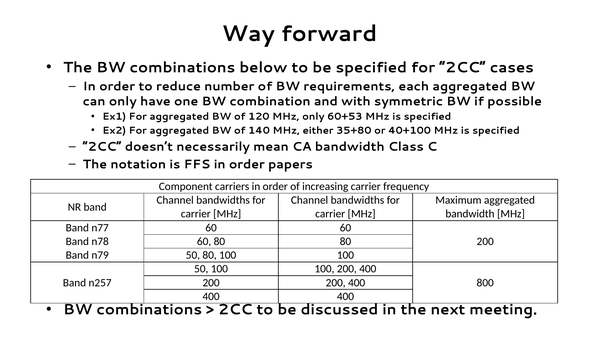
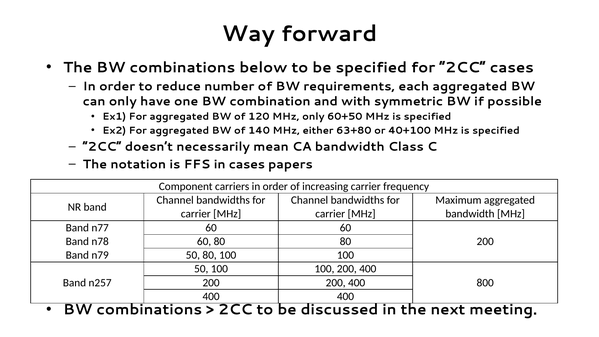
60+53: 60+53 -> 60+50
35+80: 35+80 -> 63+80
FFS in order: order -> cases
